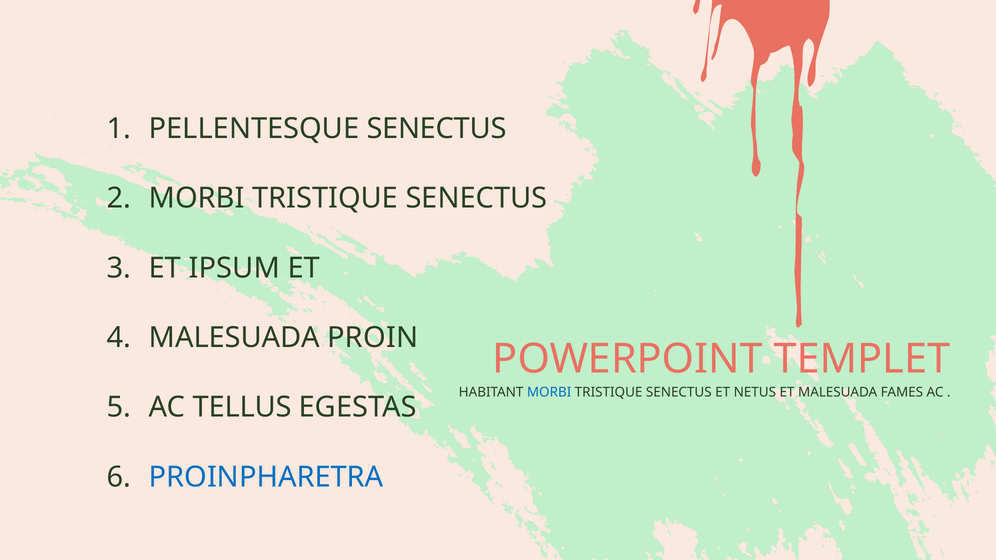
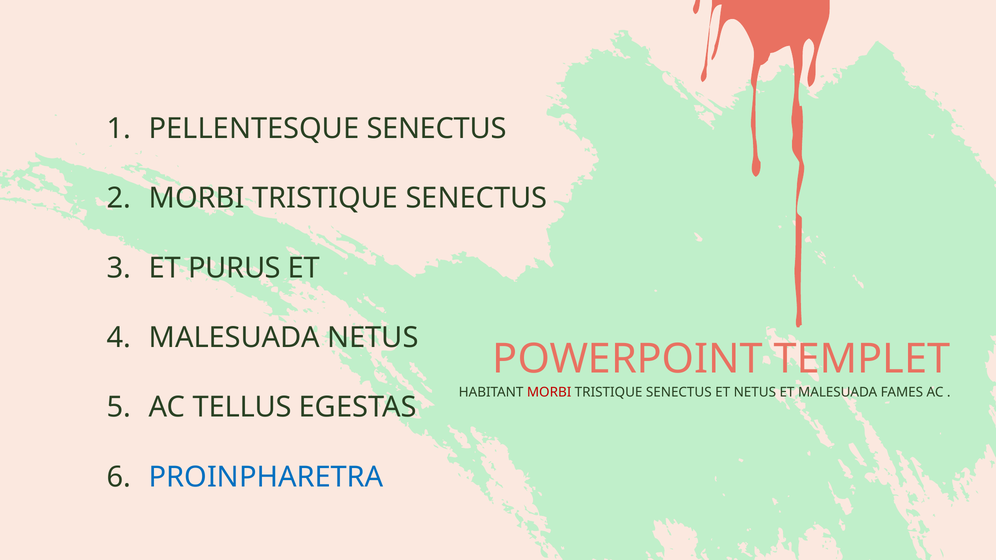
IPSUM: IPSUM -> PURUS
MALESUADA PROIN: PROIN -> NETUS
MORBI at (549, 392) colour: blue -> red
